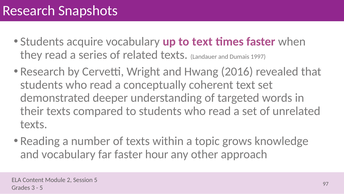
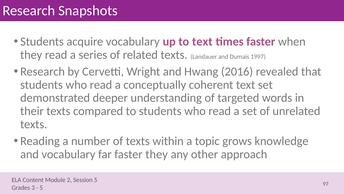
faster hour: hour -> they
